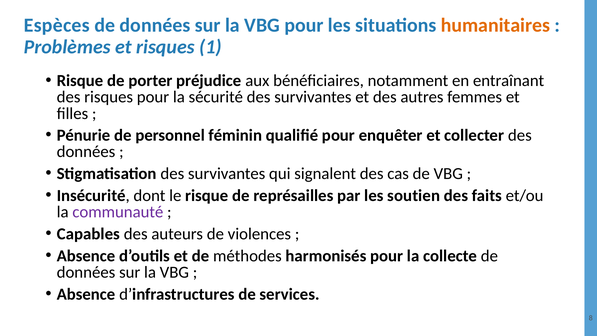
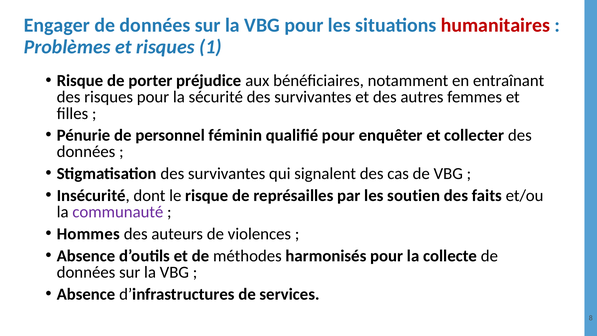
Espèces: Espèces -> Engager
humanitaires colour: orange -> red
Capables: Capables -> Hommes
